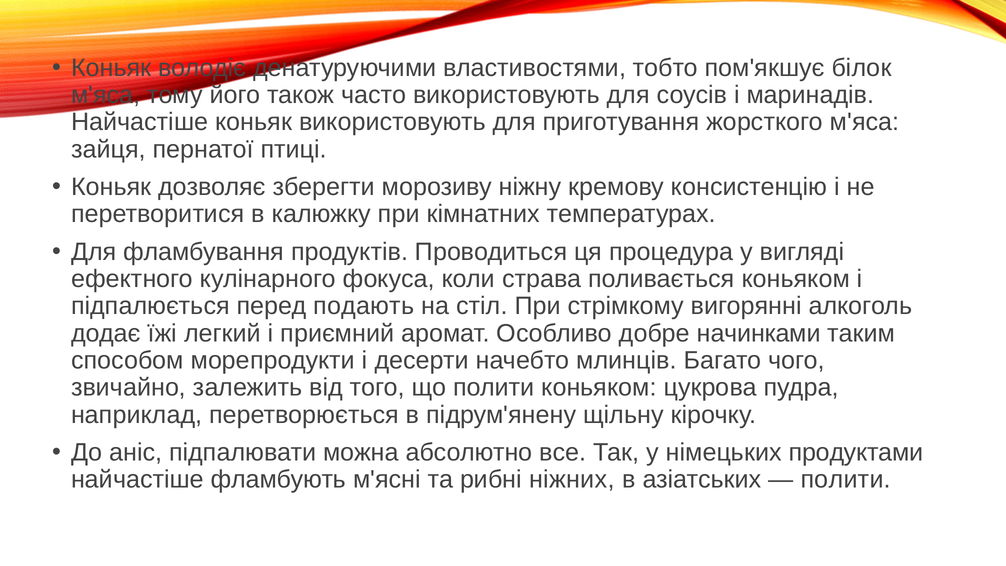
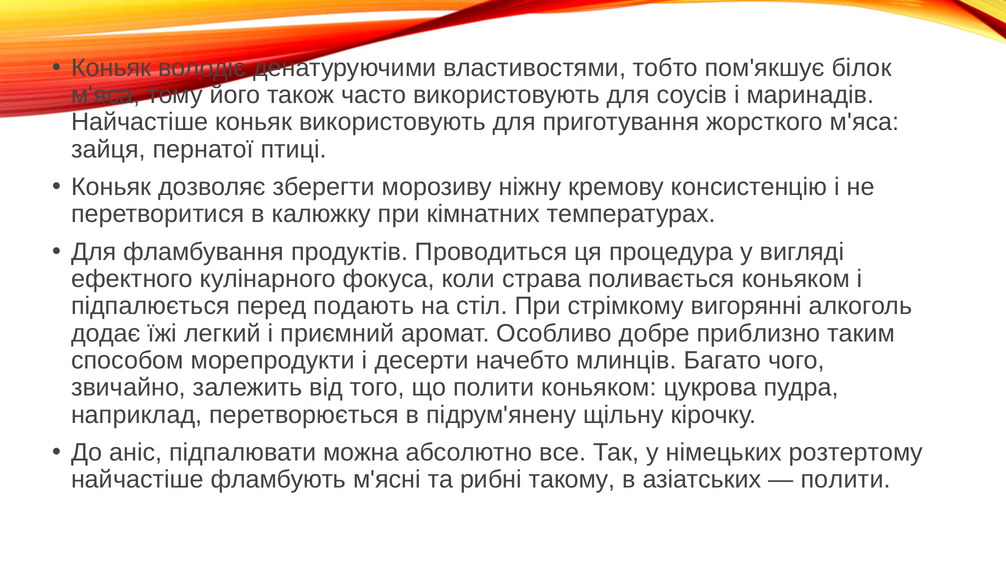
начинками: начинками -> приблизно
продуктами: продуктами -> розтертому
ніжних: ніжних -> такому
